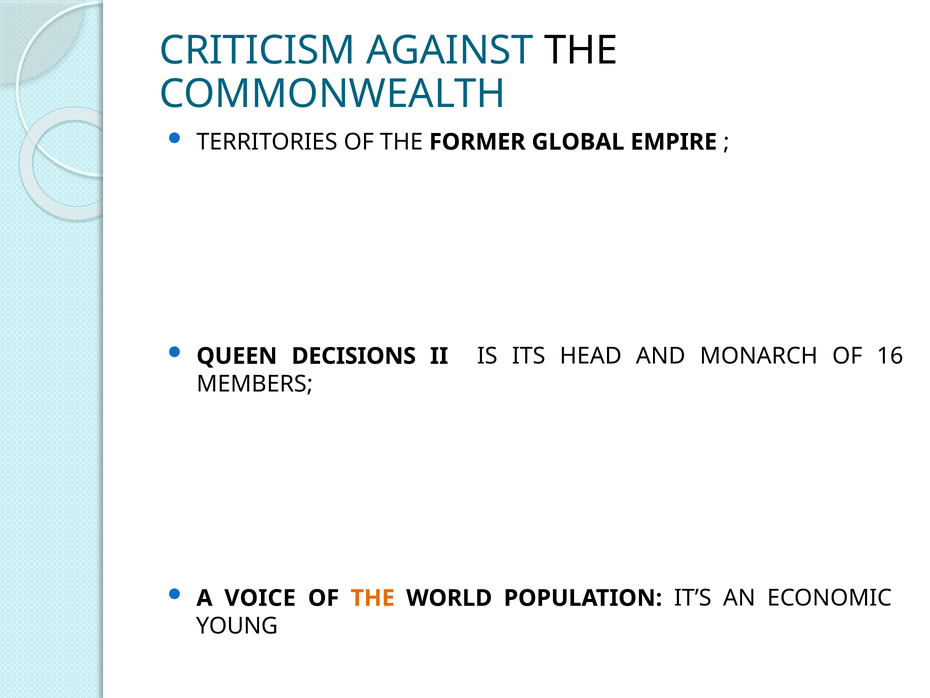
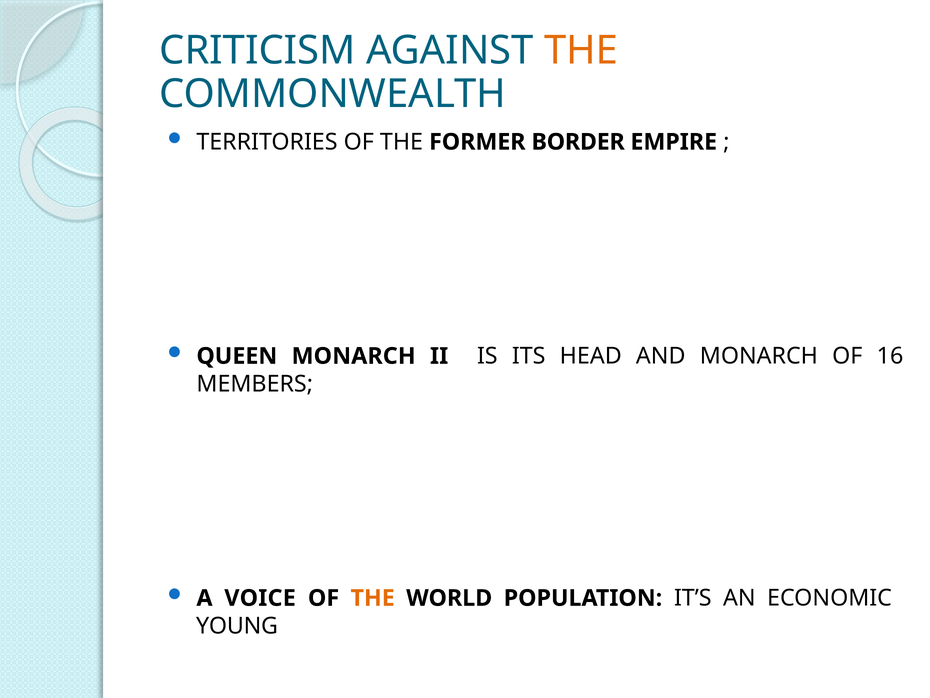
THE at (581, 51) colour: black -> orange
GLOBAL: GLOBAL -> BORDER
QUEEN DECISIONS: DECISIONS -> MONARCH
